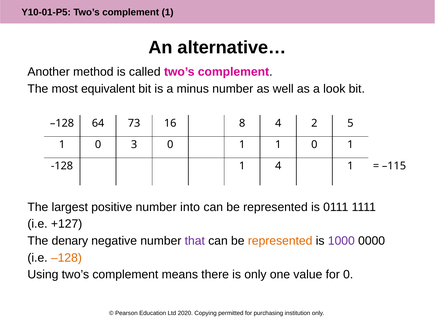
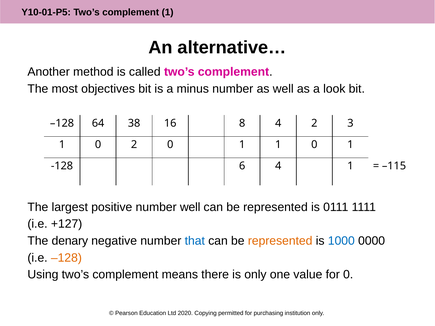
equivalent: equivalent -> objectives
73: 73 -> 38
5: 5 -> 3
0 3: 3 -> 2
-128 1: 1 -> 6
number into: into -> well
that colour: purple -> blue
1000 colour: purple -> blue
